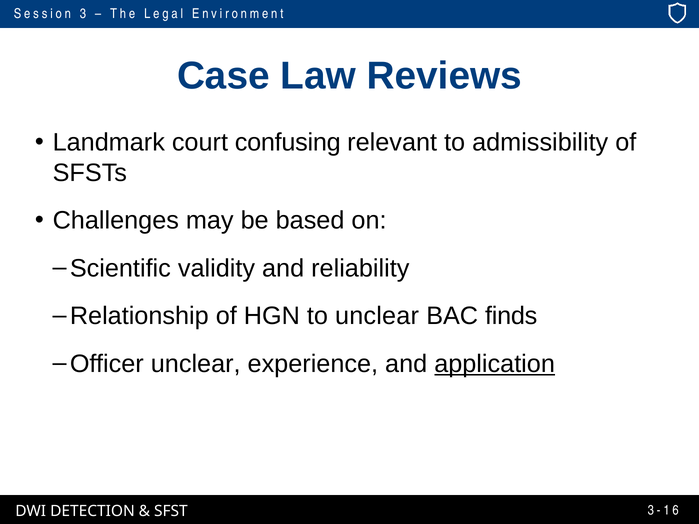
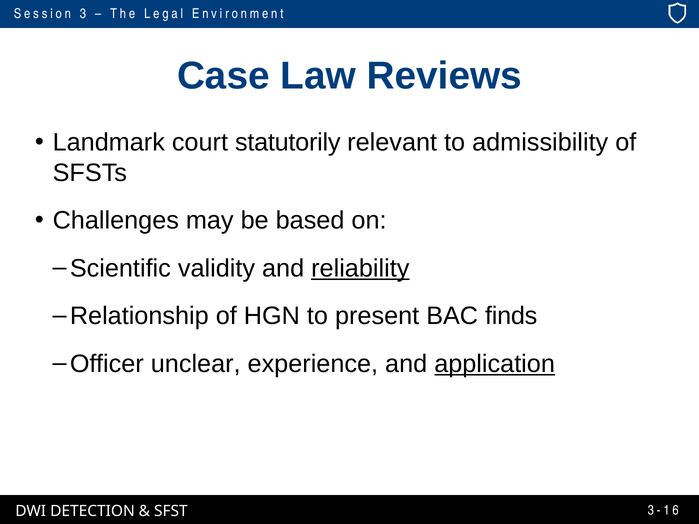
confusing: confusing -> statutorily
reliability underline: none -> present
to unclear: unclear -> present
